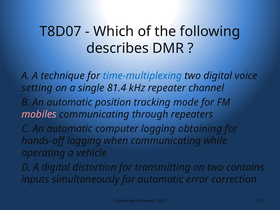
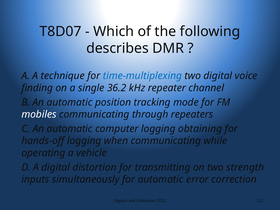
setting: setting -> finding
81.4: 81.4 -> 36.2
mobiles colour: pink -> white
contains: contains -> strength
